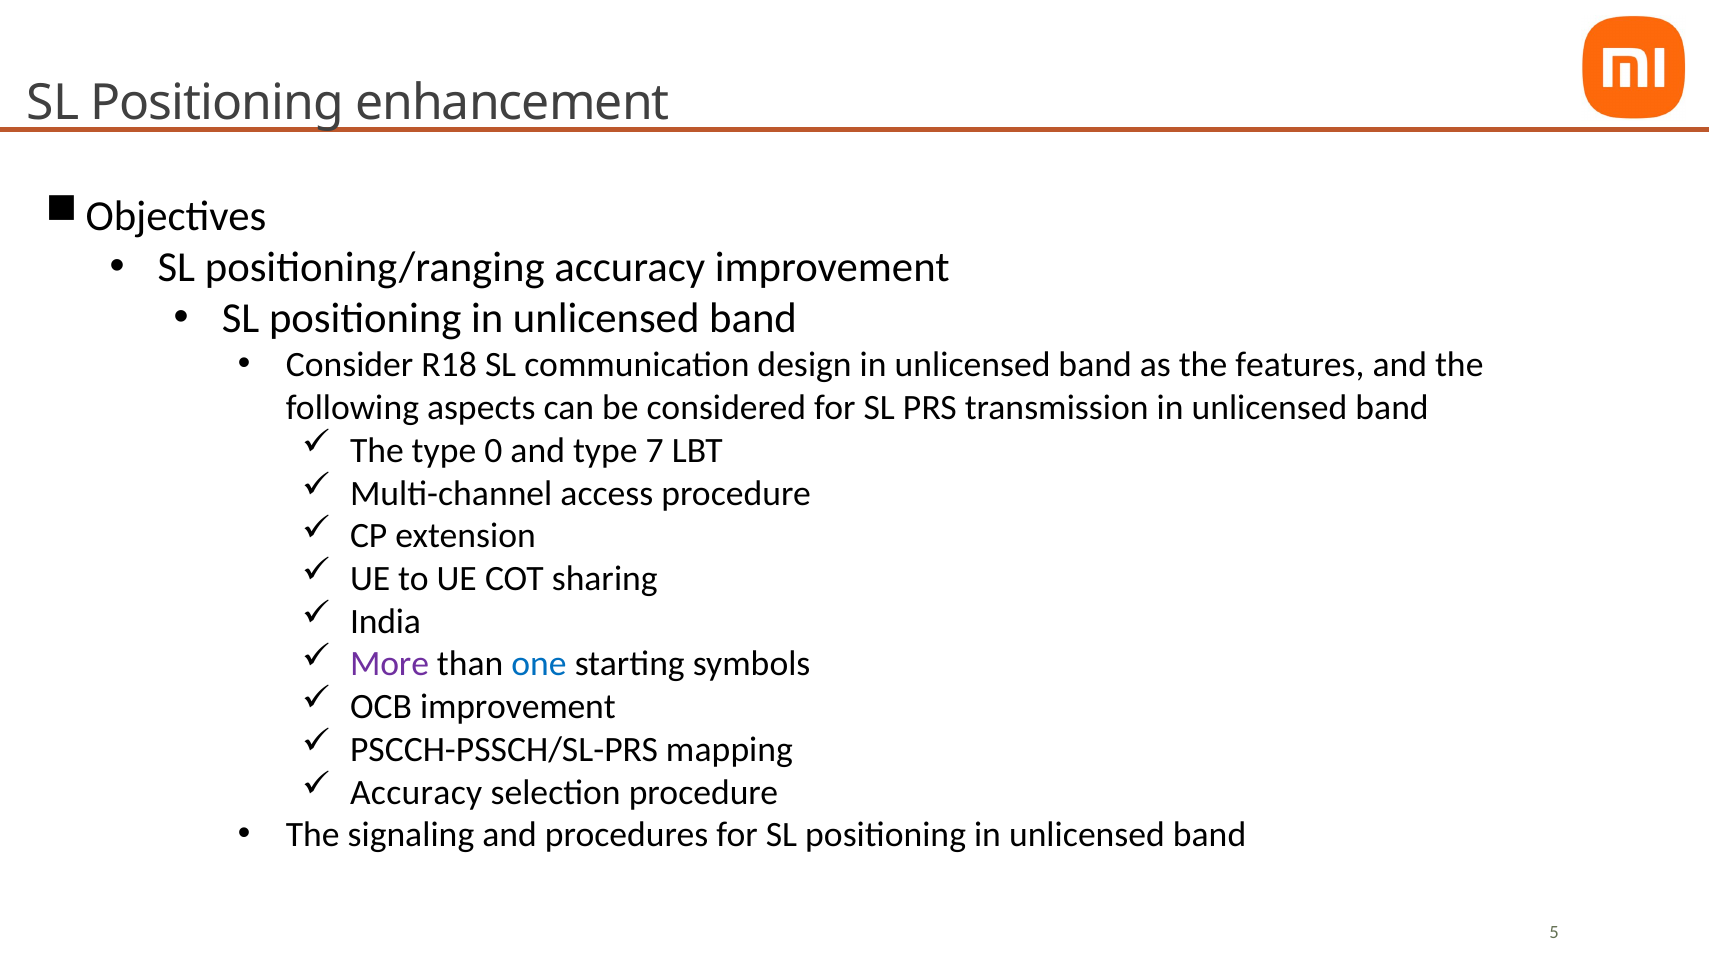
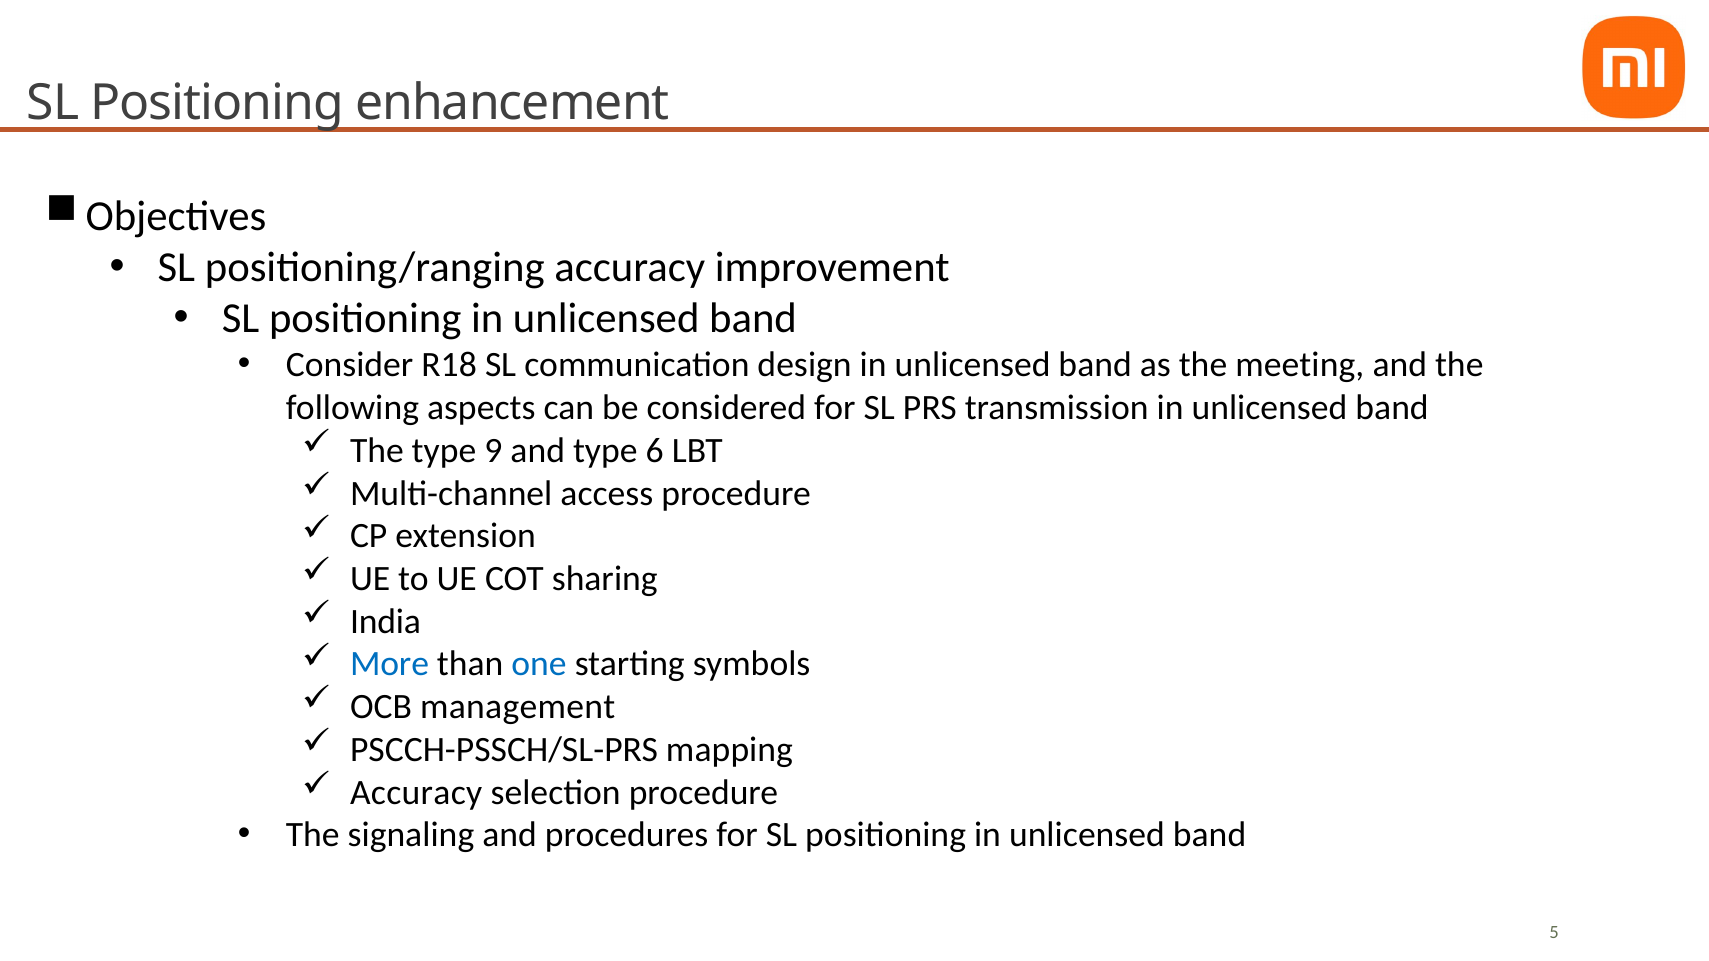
features: features -> meeting
0: 0 -> 9
7: 7 -> 6
More colour: purple -> blue
OCB improvement: improvement -> management
